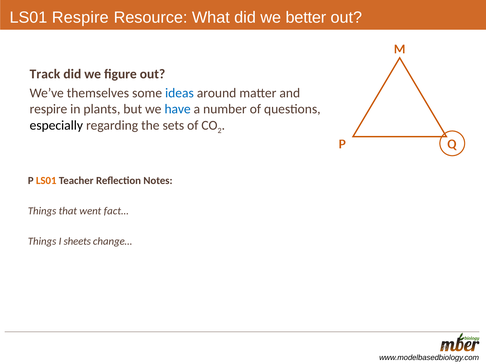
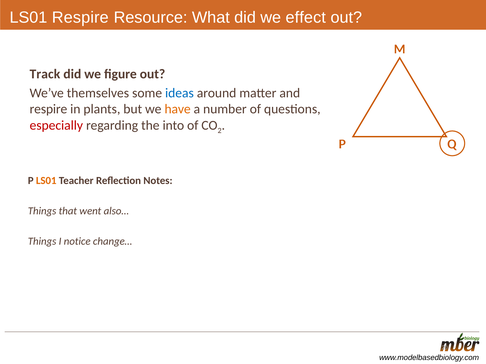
better: better -> effect
have colour: blue -> orange
especially colour: black -> red
sets: sets -> into
fact…: fact… -> also…
sheets: sheets -> notice
